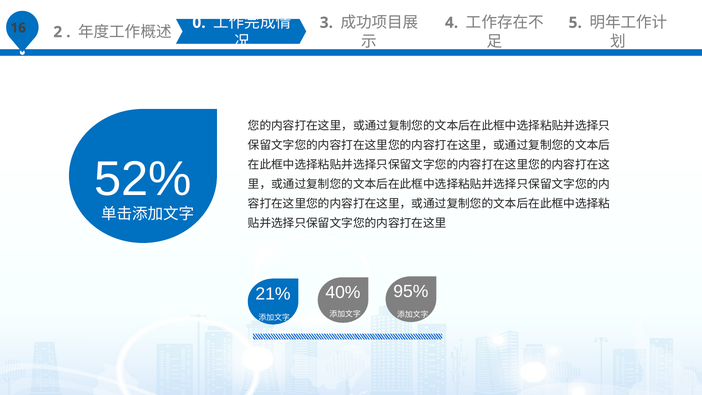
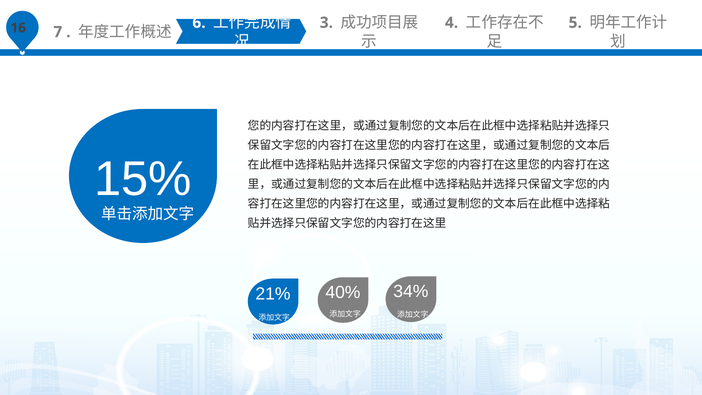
2: 2 -> 7
0: 0 -> 6
52%: 52% -> 15%
95%: 95% -> 34%
